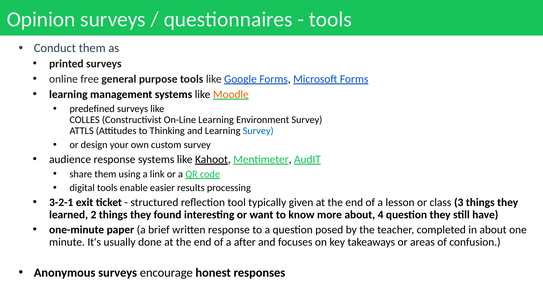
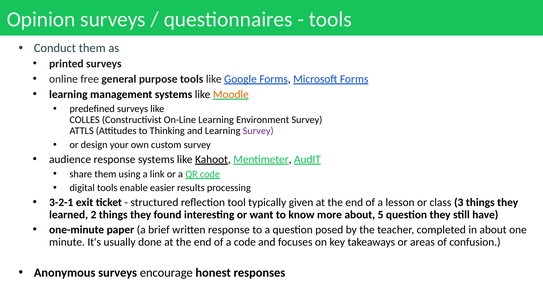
Survey at (258, 131) colour: blue -> purple
4: 4 -> 5
a after: after -> code
